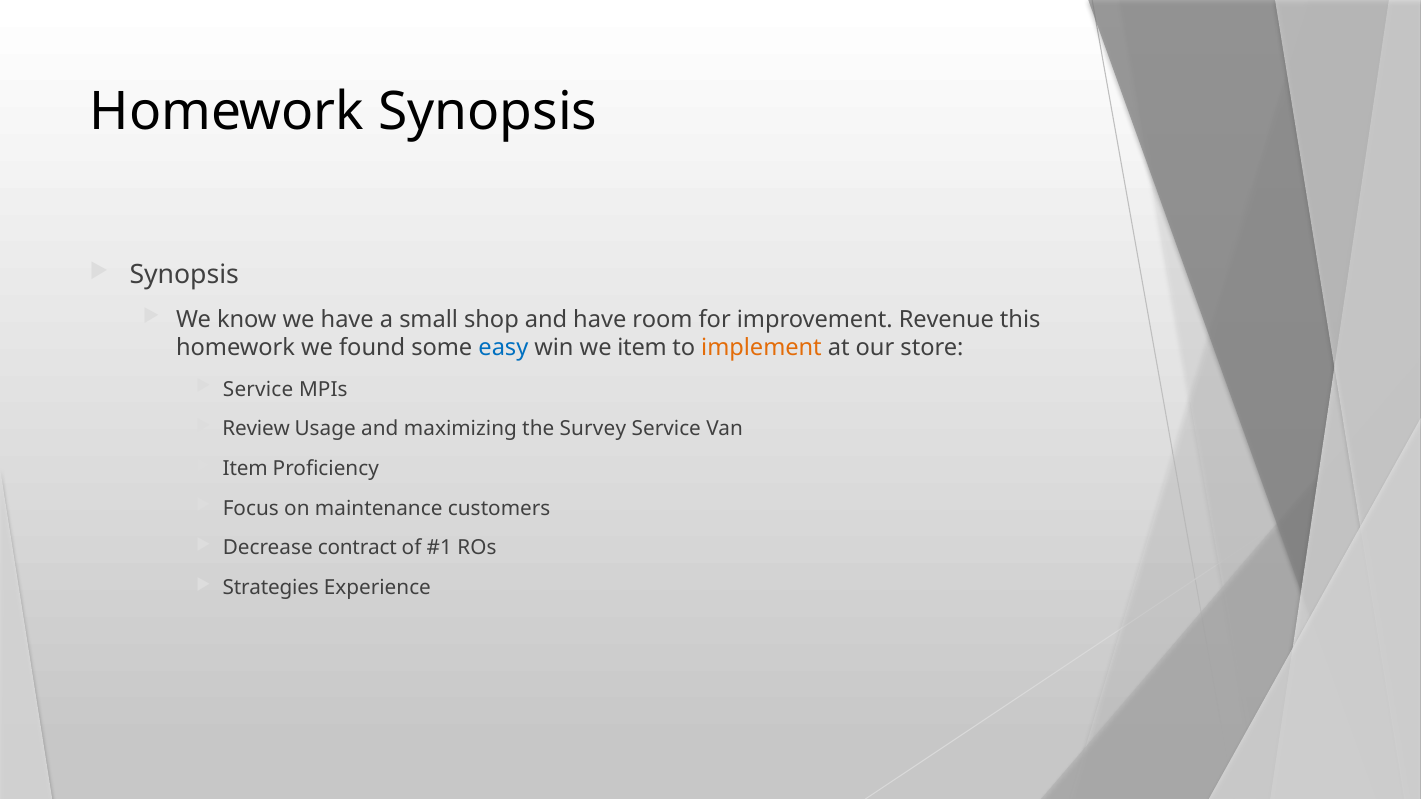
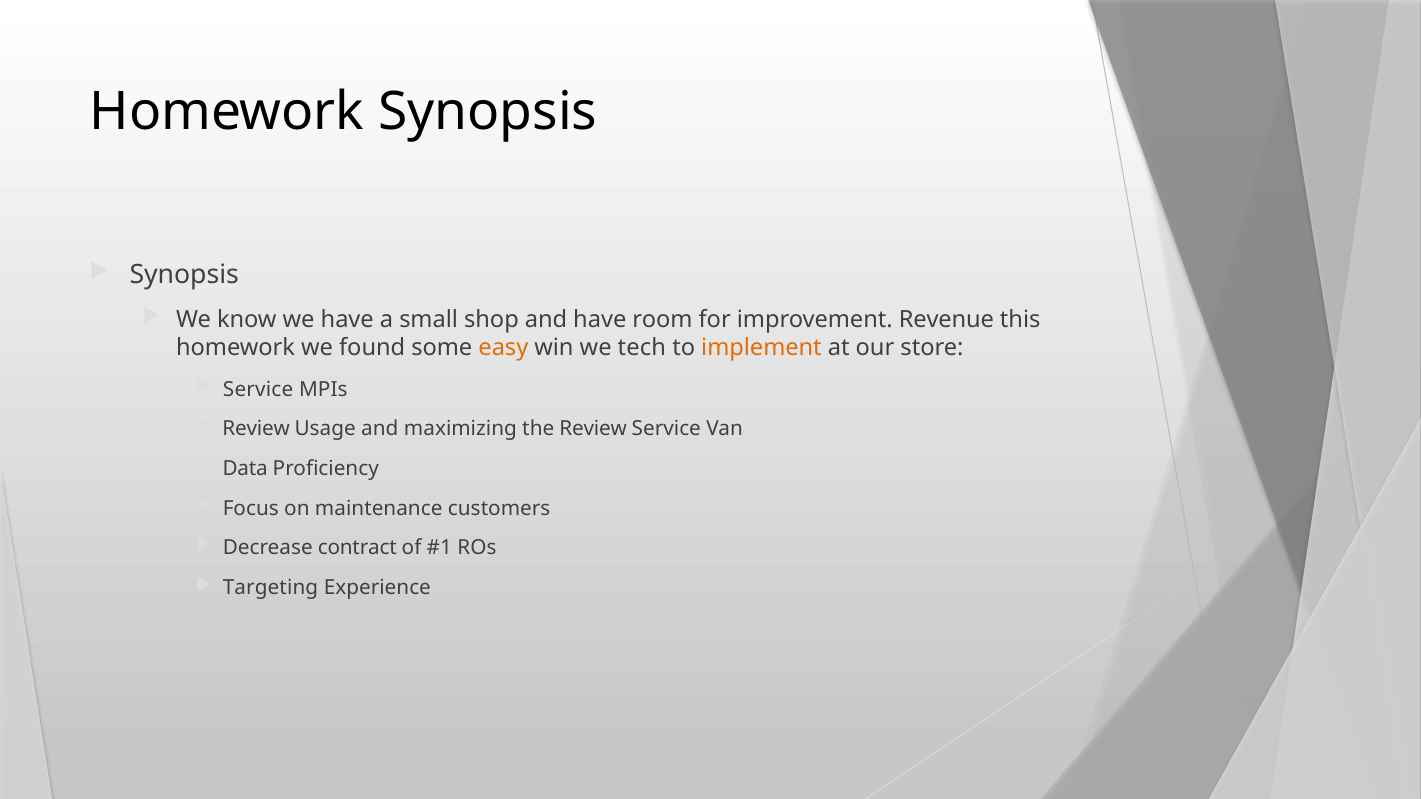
easy colour: blue -> orange
we item: item -> tech
the Survey: Survey -> Review
Item at (245, 469): Item -> Data
Strategies: Strategies -> Targeting
